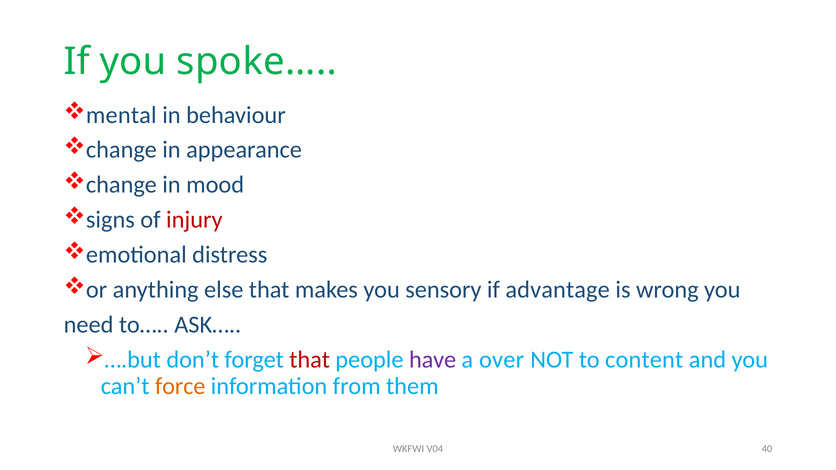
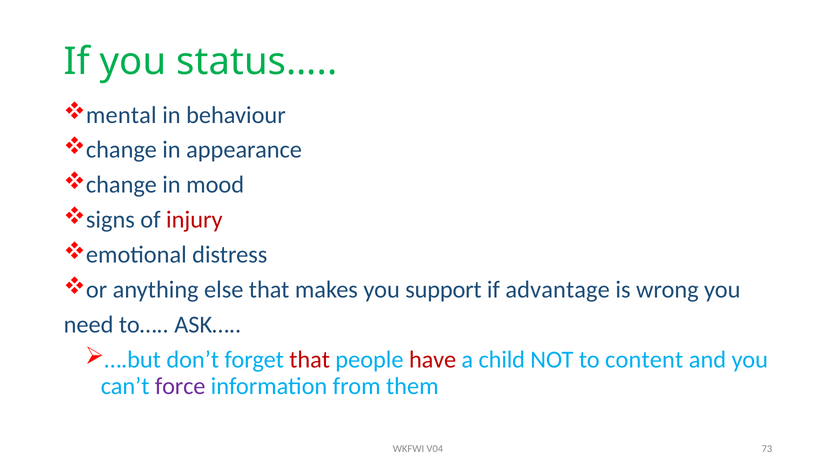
spoke…: spoke… -> status…
sensory: sensory -> support
have colour: purple -> red
over: over -> child
force colour: orange -> purple
40: 40 -> 73
